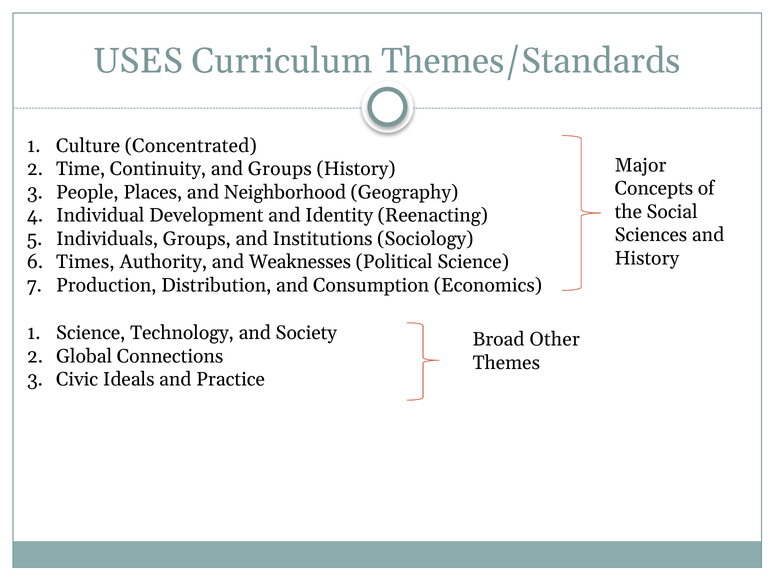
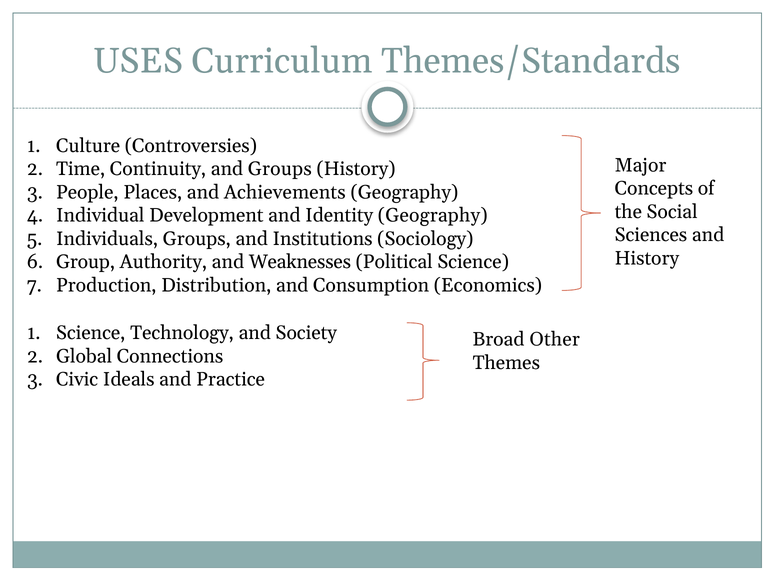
Concentrated: Concentrated -> Controversies
Neighborhood: Neighborhood -> Achievements
Identity Reenacting: Reenacting -> Geography
Times: Times -> Group
